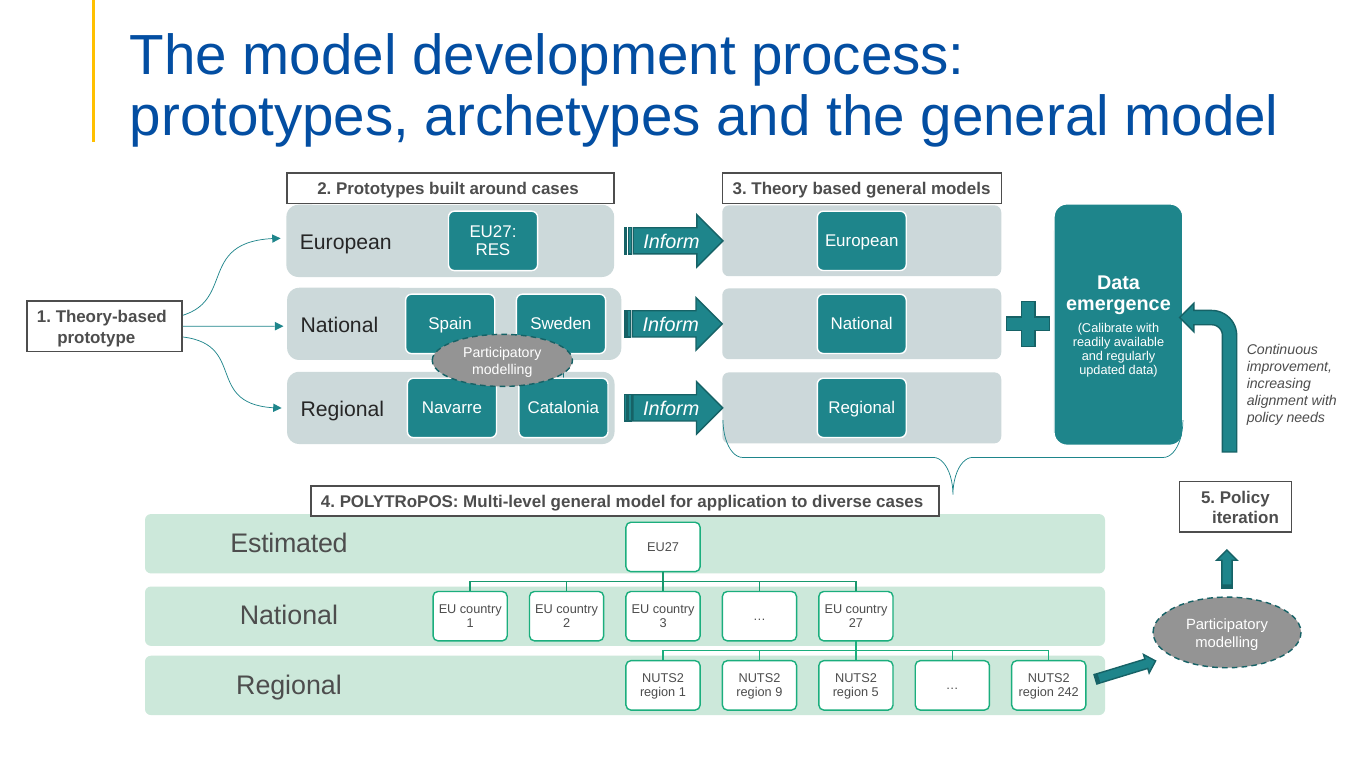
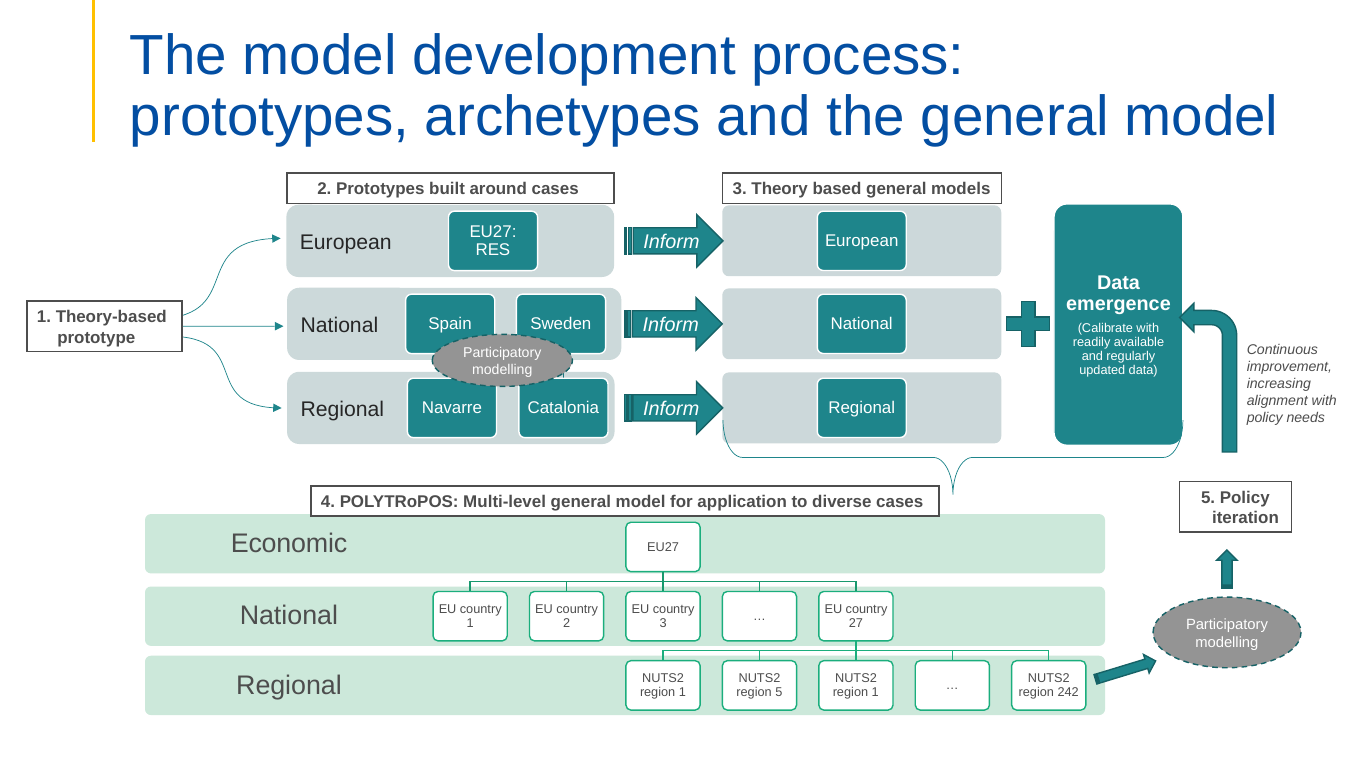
Estimated: Estimated -> Economic
region 9: 9 -> 5
5 at (875, 692): 5 -> 1
